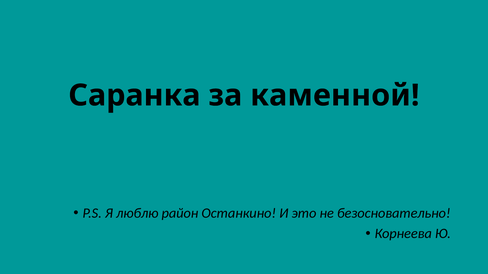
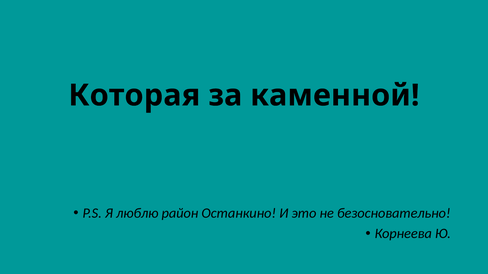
Саранка: Саранка -> Которая
